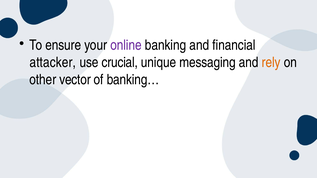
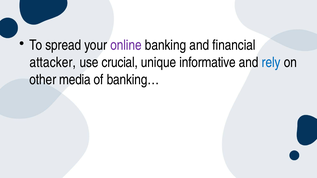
ensure: ensure -> spread
messaging: messaging -> informative
rely colour: orange -> blue
vector: vector -> media
